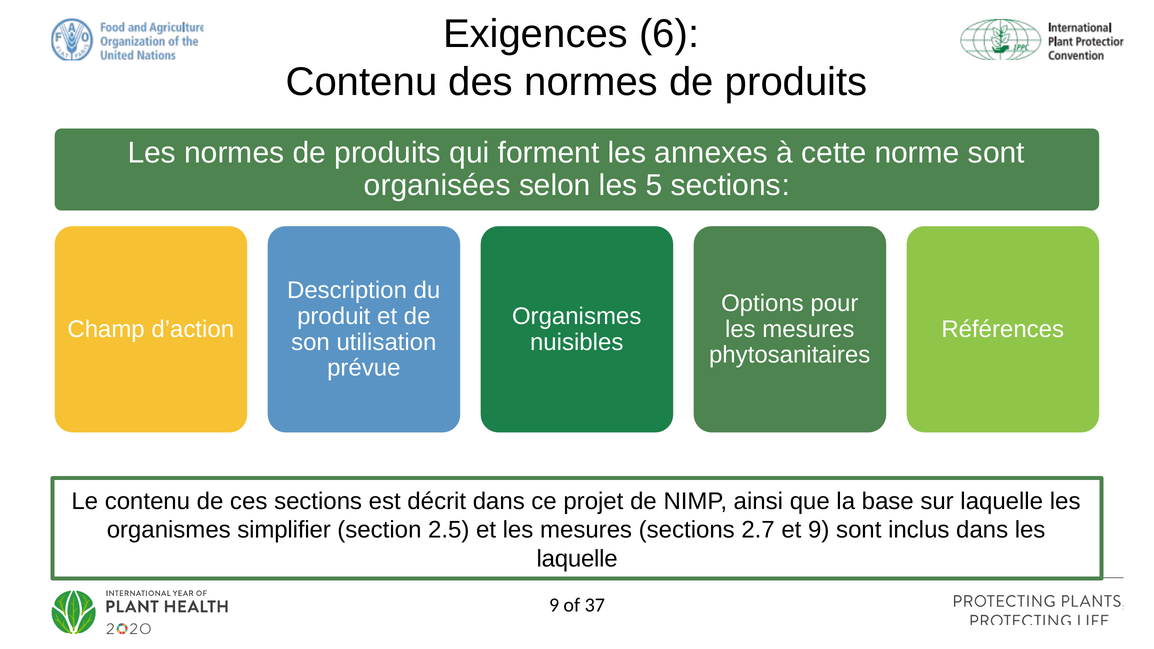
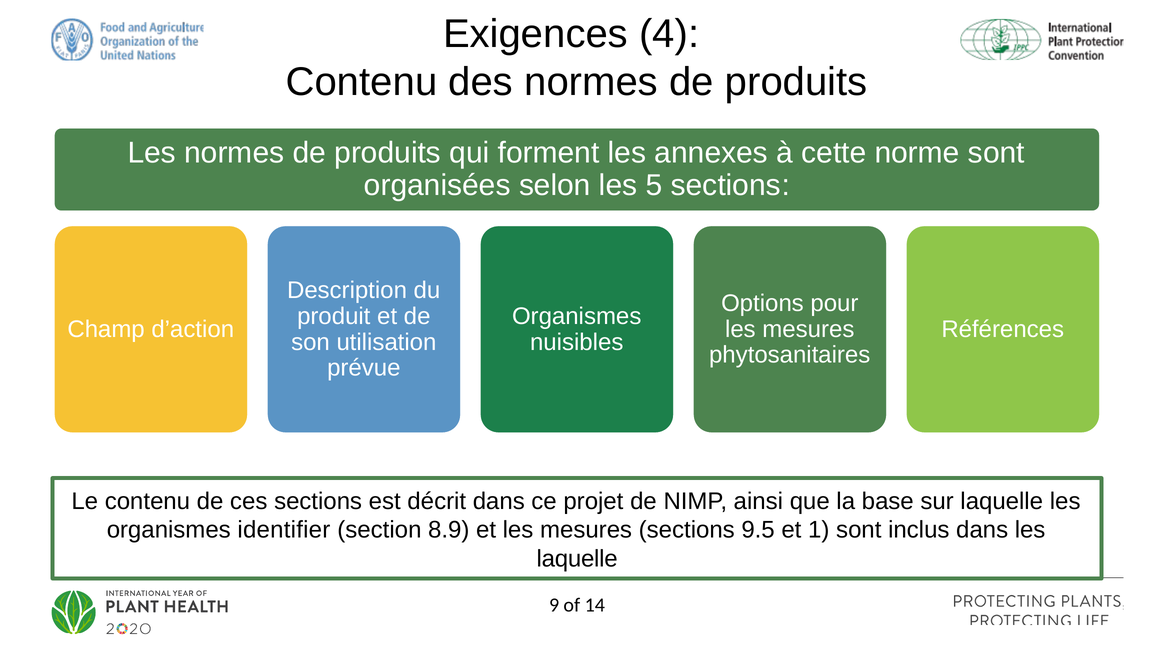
6: 6 -> 4
simplifier: simplifier -> identifier
2.5: 2.5 -> 8.9
2.7: 2.7 -> 9.5
et 9: 9 -> 1
37: 37 -> 14
